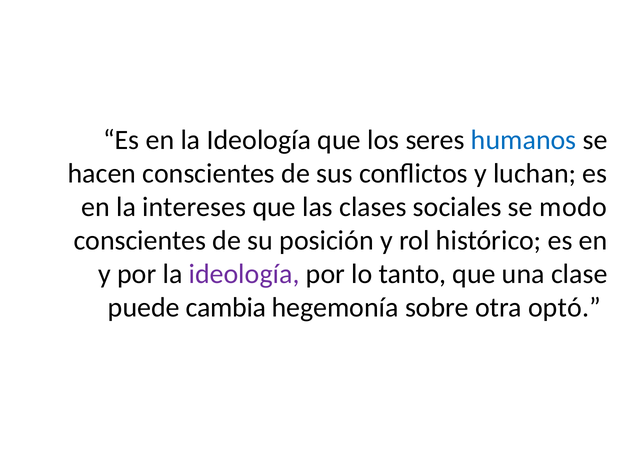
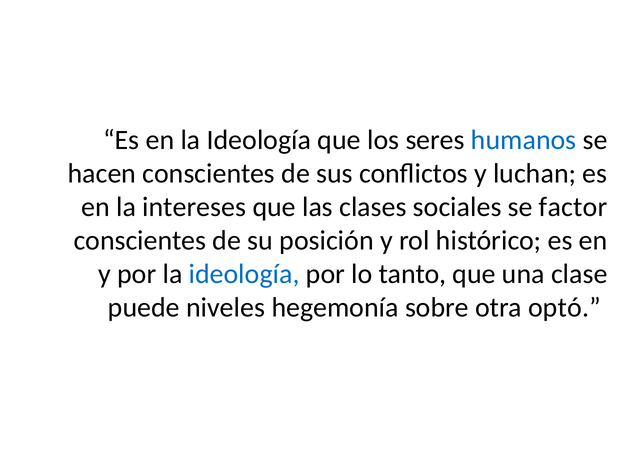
modo: modo -> factor
ideología at (244, 274) colour: purple -> blue
cambia: cambia -> niveles
